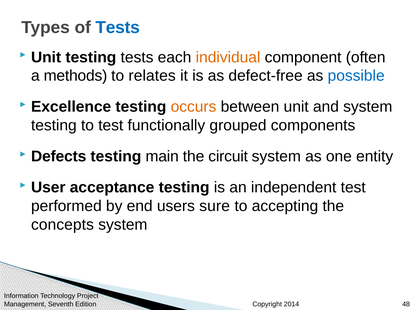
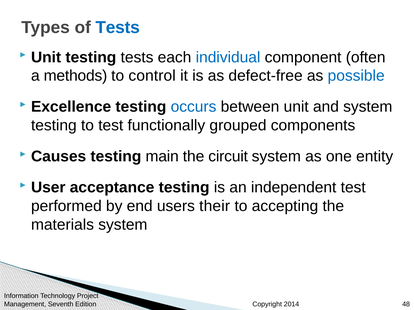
individual colour: orange -> blue
relates: relates -> control
occurs colour: orange -> blue
Defects: Defects -> Causes
sure: sure -> their
concepts: concepts -> materials
